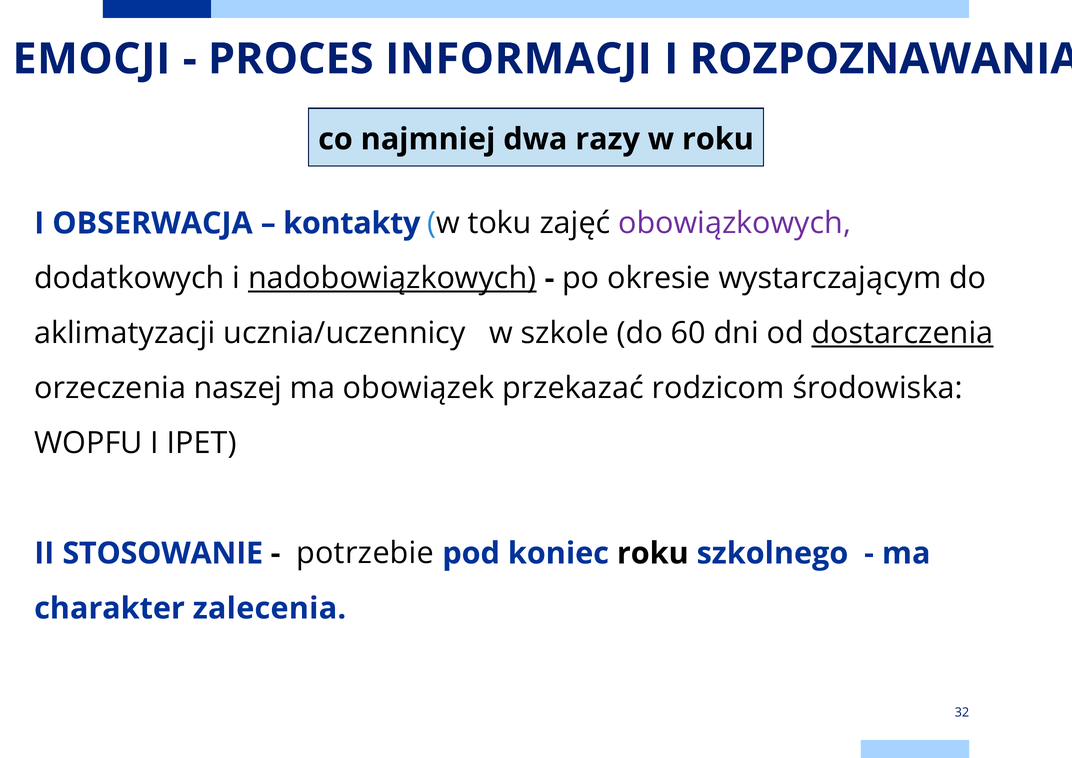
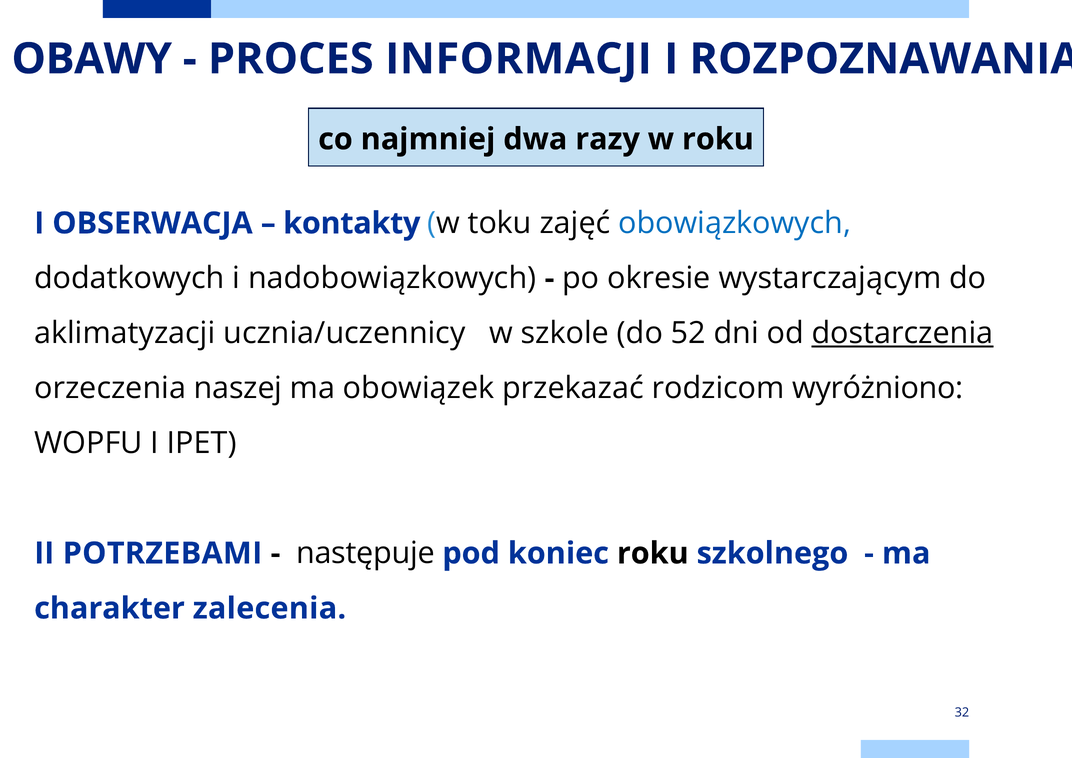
EMOCJI: EMOCJI -> OBAWY
obowiązkowych colour: purple -> blue
nadobowiązkowych underline: present -> none
60: 60 -> 52
środowiska: środowiska -> wyróżniono
STOSOWANIE: STOSOWANIE -> POTRZEBAMI
potrzebie: potrzebie -> następuje
